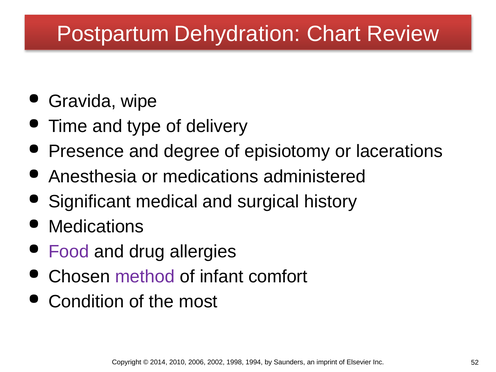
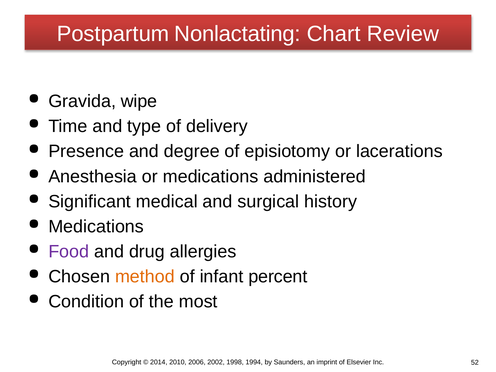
Dehydration: Dehydration -> Nonlactating
method colour: purple -> orange
comfort: comfort -> percent
